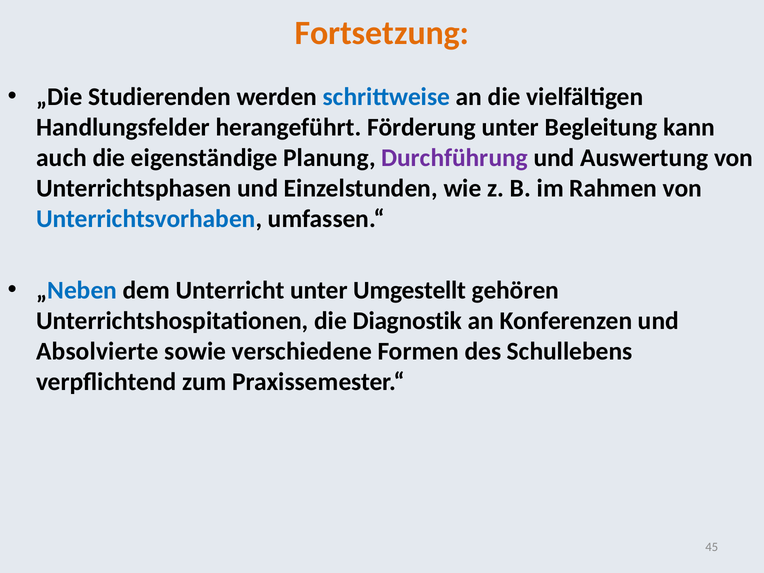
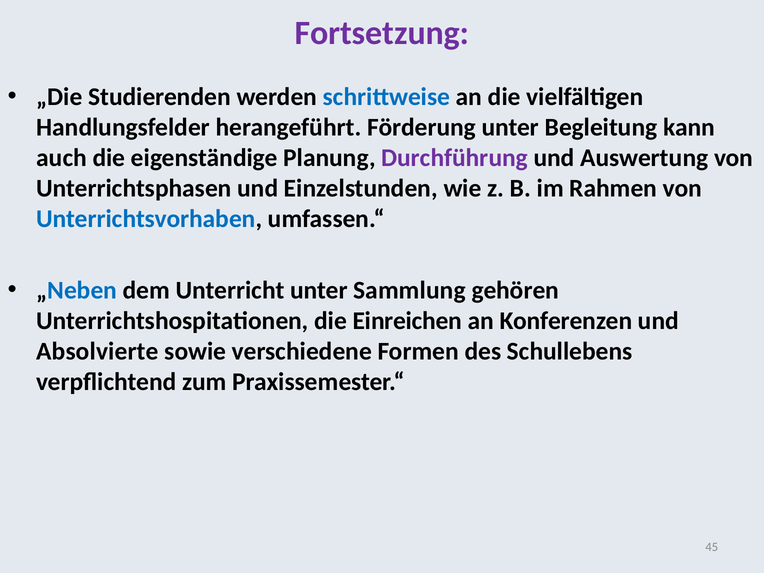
Fortsetzung colour: orange -> purple
Umgestellt: Umgestellt -> Sammlung
Diagnostik: Diagnostik -> Einreichen
